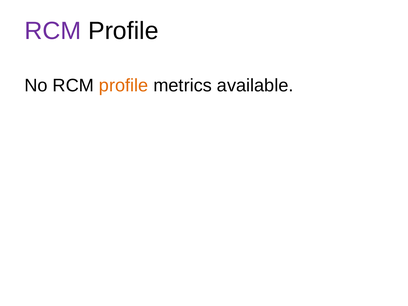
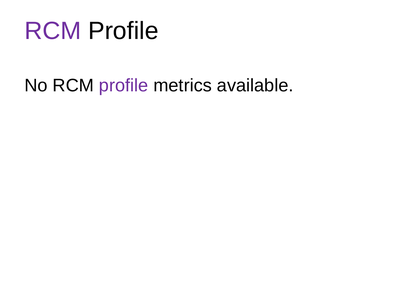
profile at (124, 86) colour: orange -> purple
